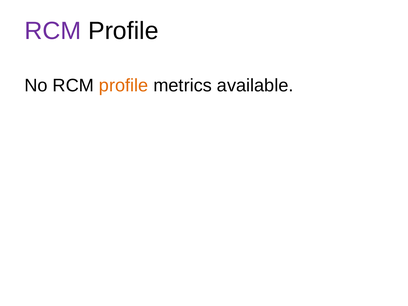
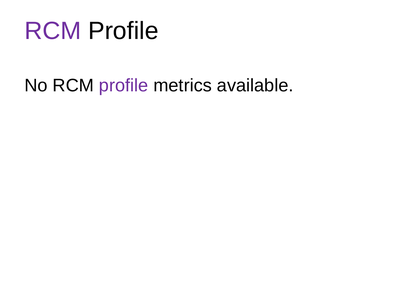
profile at (124, 86) colour: orange -> purple
